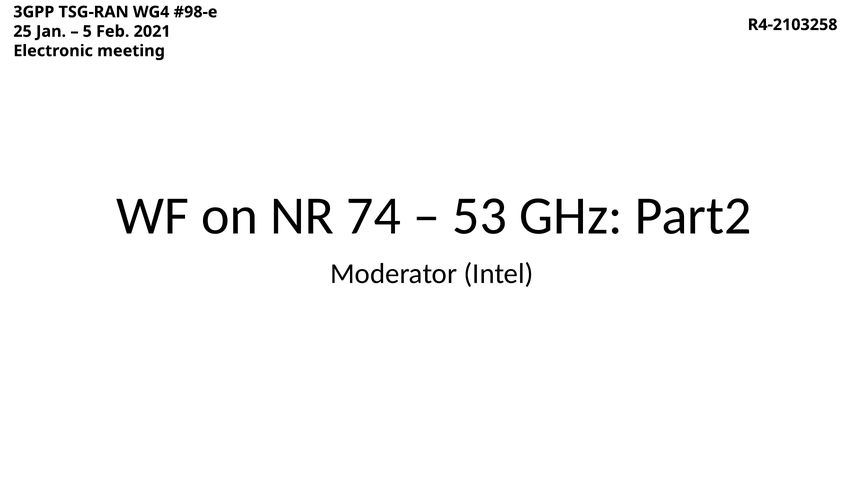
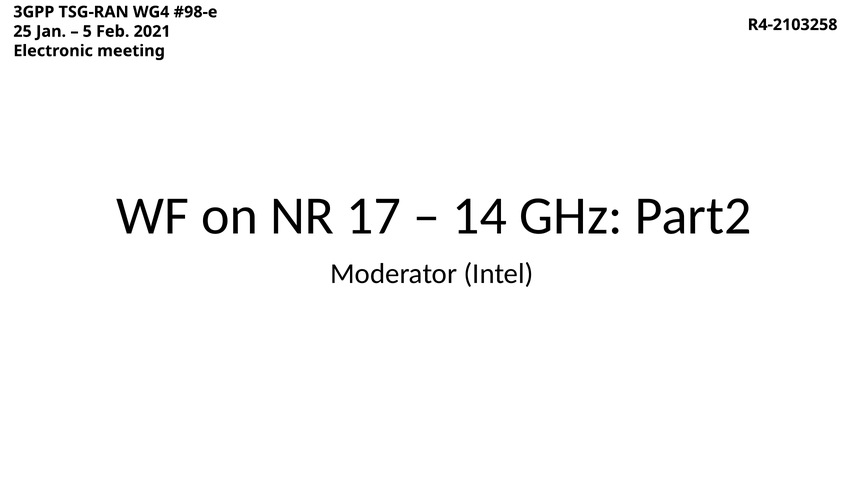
74: 74 -> 17
53: 53 -> 14
